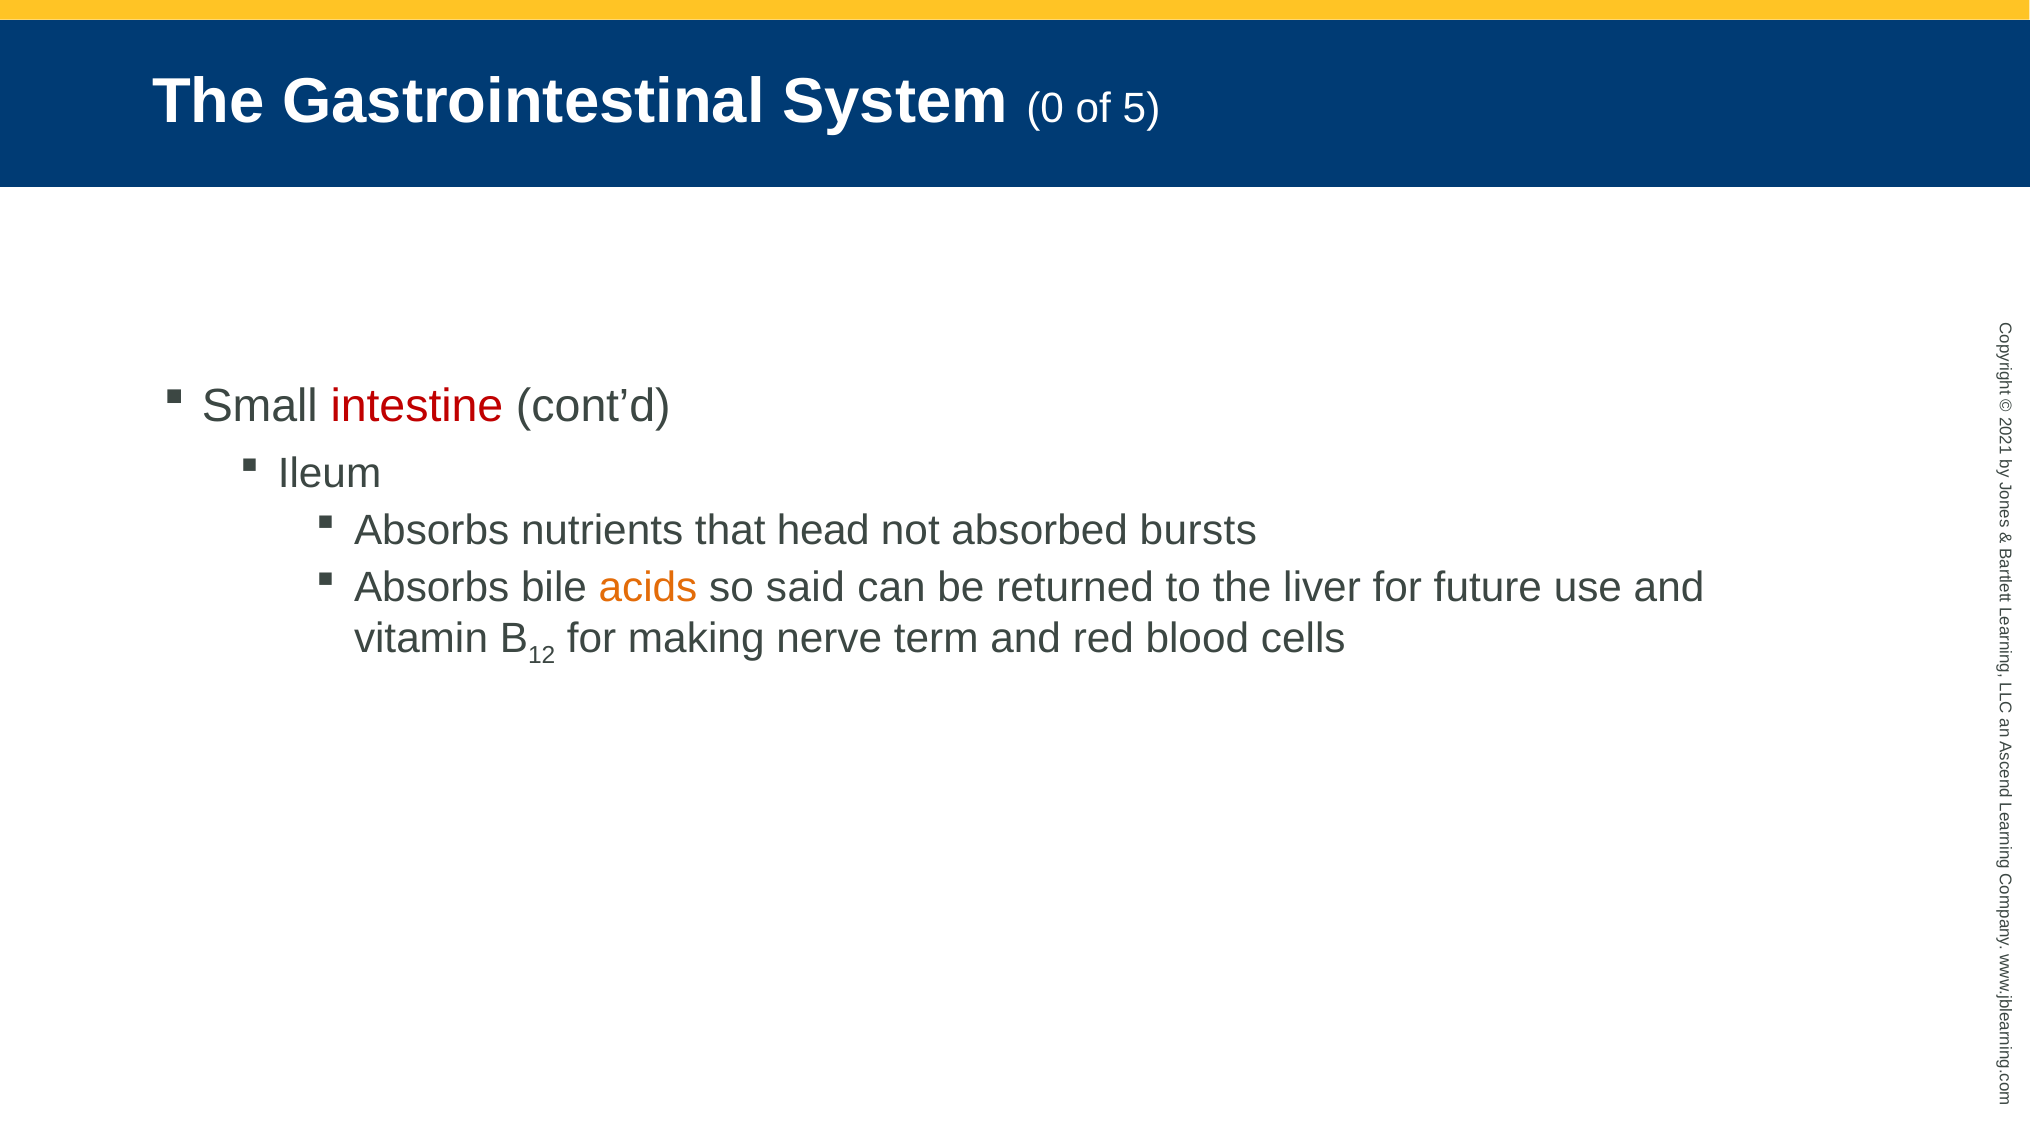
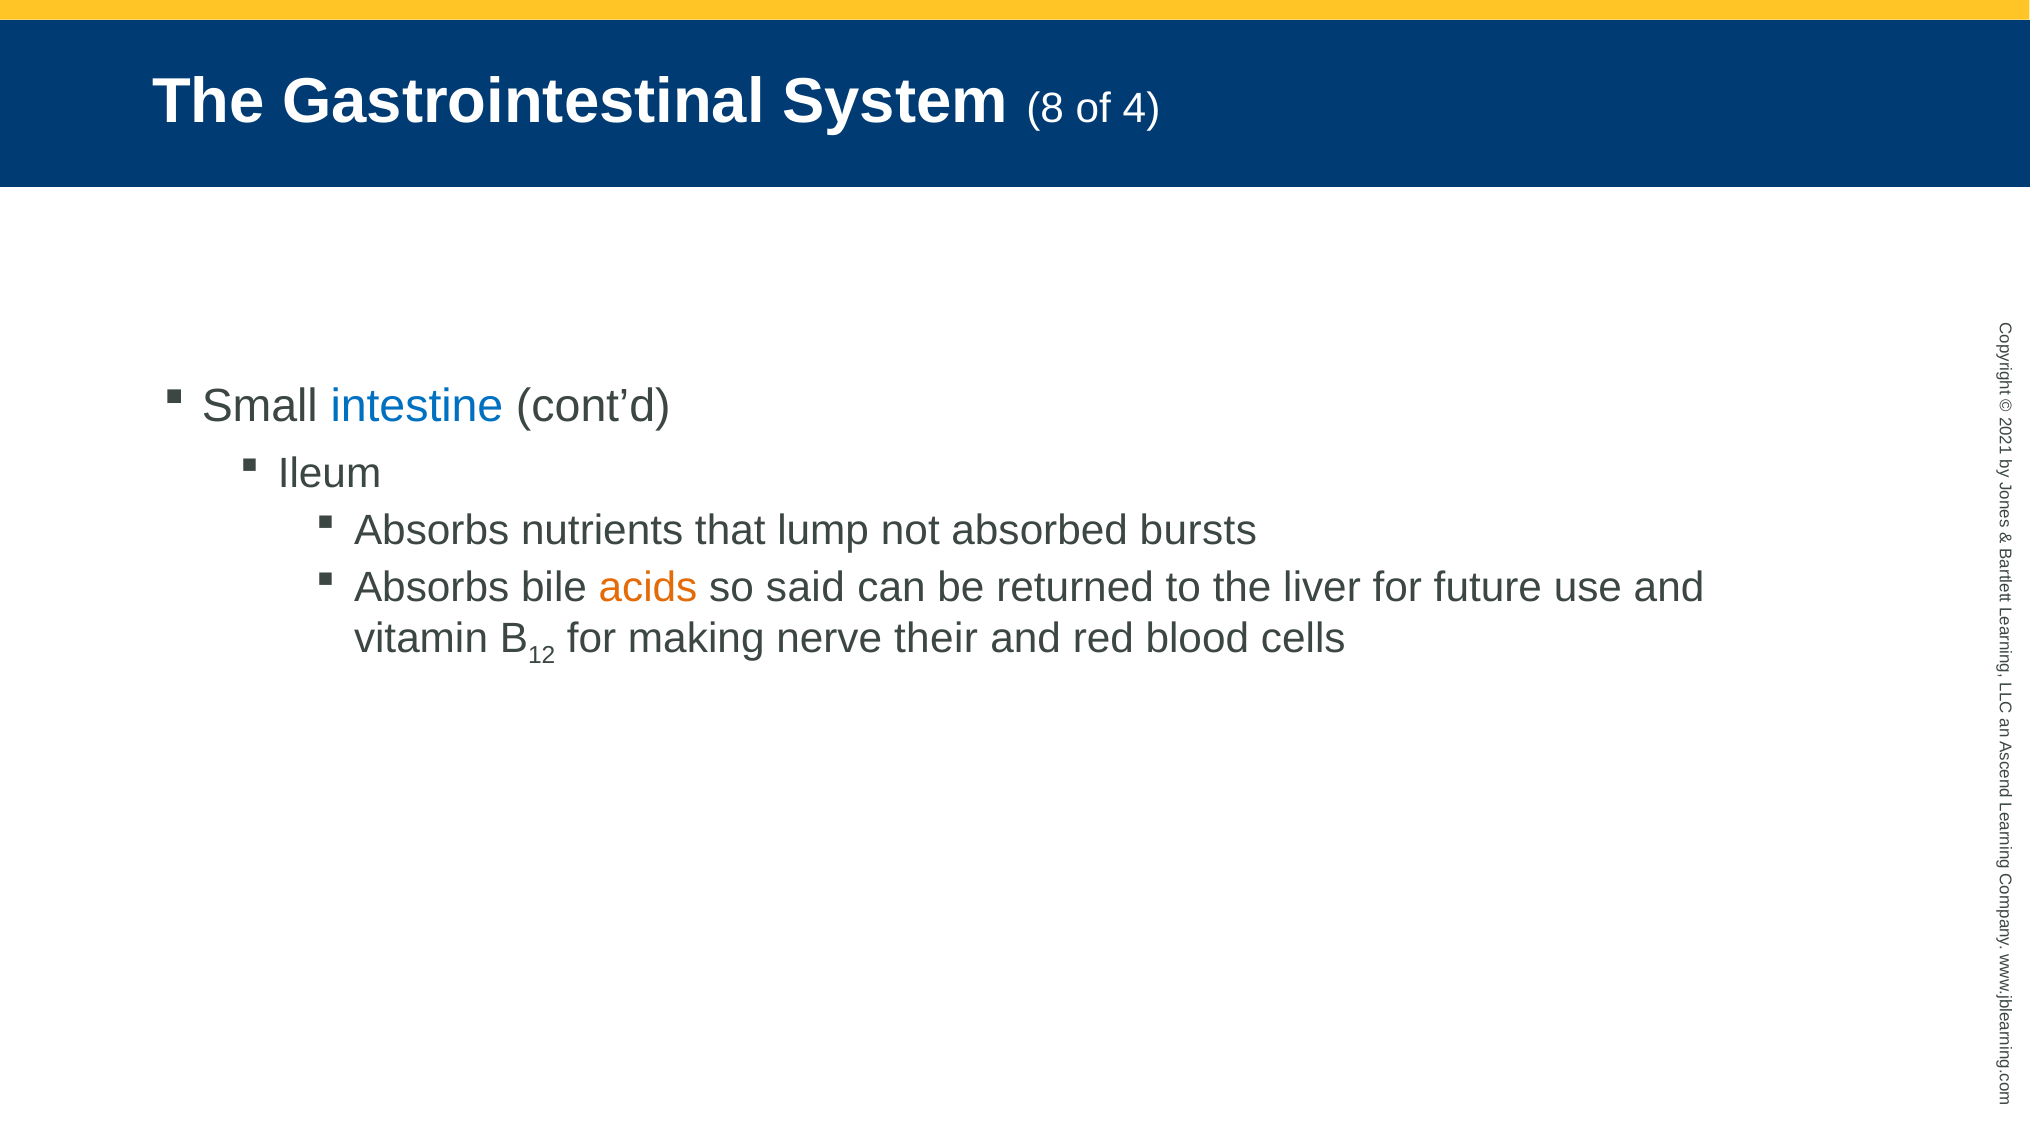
System 0: 0 -> 8
5: 5 -> 4
intestine colour: red -> blue
head: head -> lump
term: term -> their
